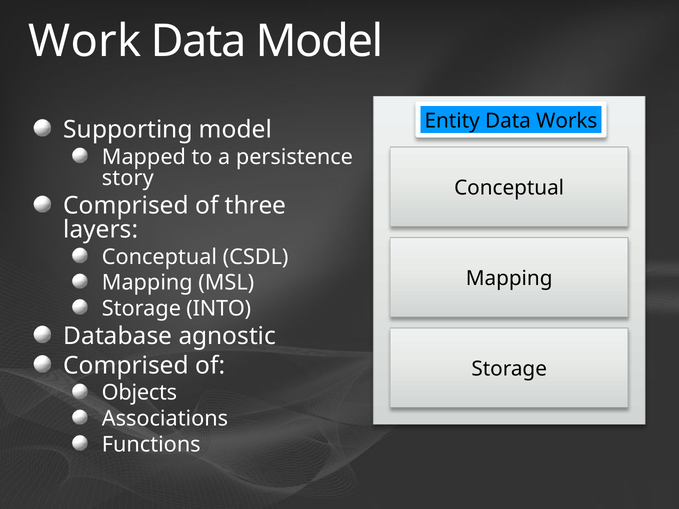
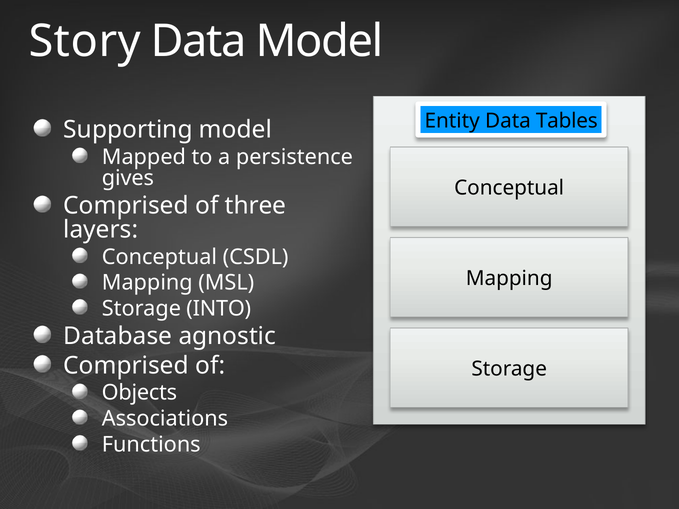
Work: Work -> Story
Works: Works -> Tables
story: story -> gives
